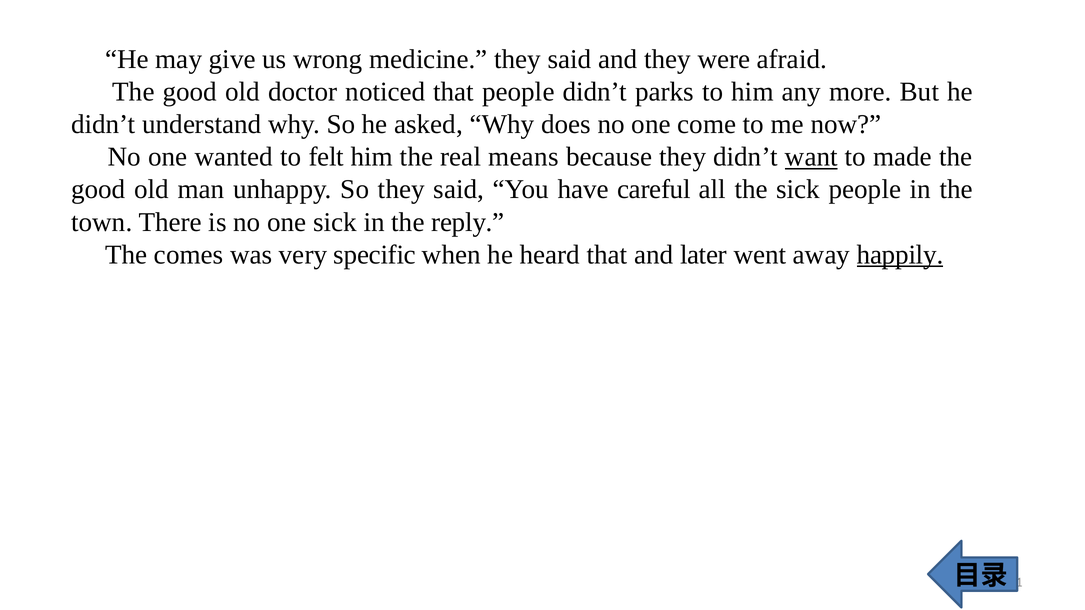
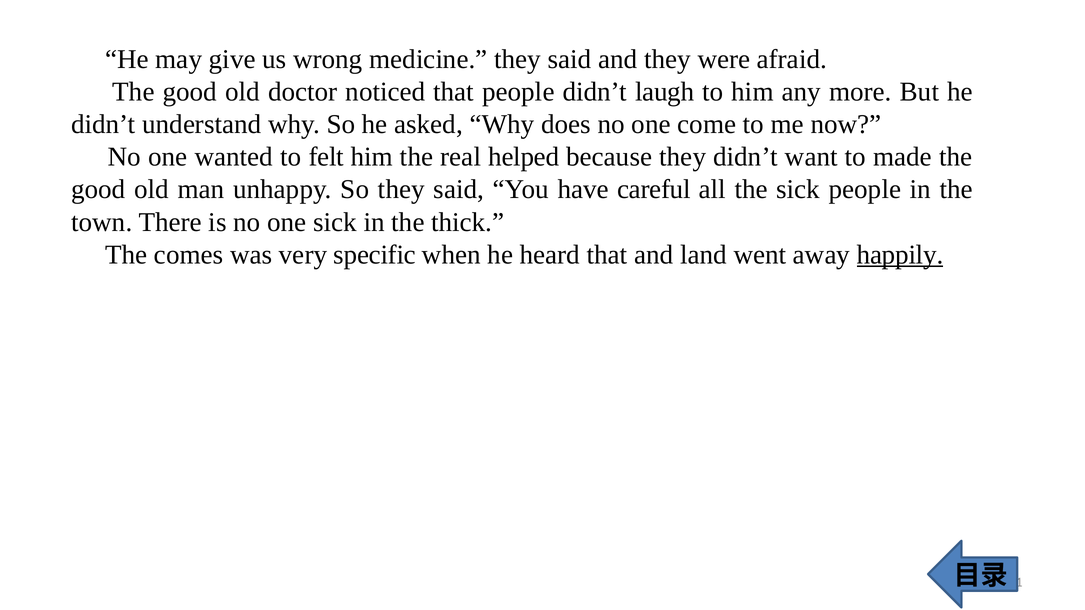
parks: parks -> laugh
means: means -> helped
want underline: present -> none
reply: reply -> thick
later: later -> land
